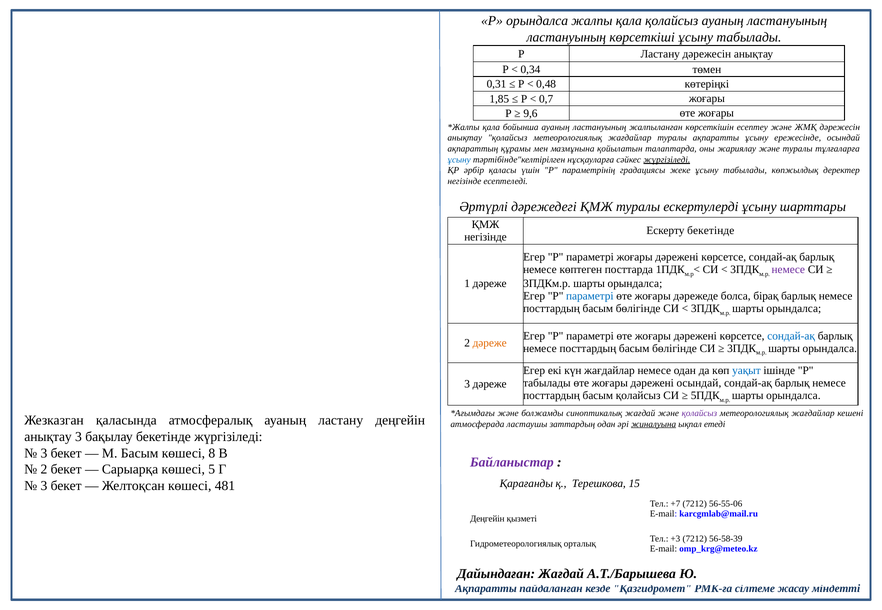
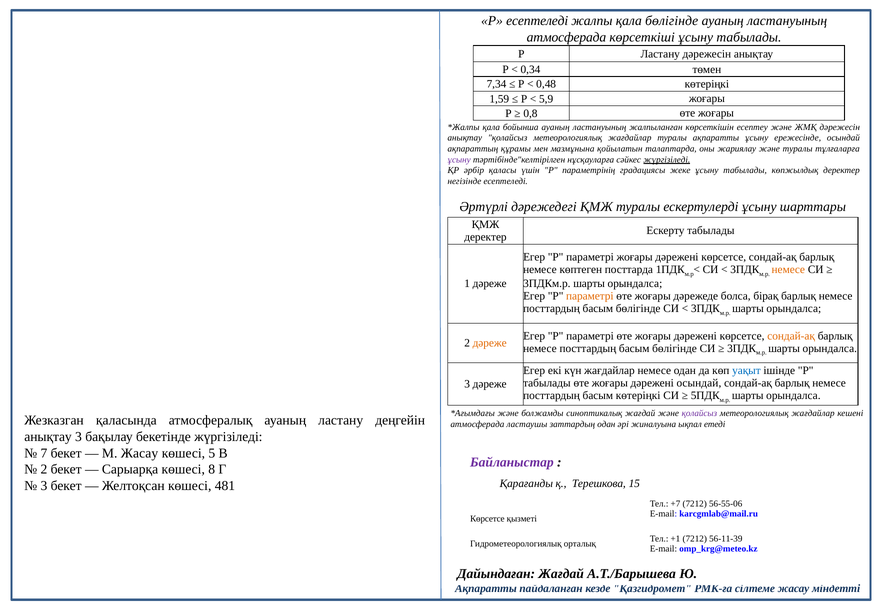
Р орындалса: орындалса -> есептеледі
қала қолайсыз: қолайсыз -> бөлігінде
ластануының at (566, 37): ластануының -> атмосферада
0,31: 0,31 -> 7,34
1,85: 1,85 -> 1,59
0,7: 0,7 -> 5,9
9,6: 9,6 -> 0,8
ұсыну at (459, 160) colour: blue -> purple
Ескерту бекетінде: бекетінде -> табылады
негізінде at (486, 237): негізінде -> деректер
немесе at (788, 270) colour: purple -> orange
параметрі at (590, 297) colour: blue -> orange
сондай-ақ at (791, 336) colour: blue -> orange
басым қолайсыз: қолайсыз -> көтеріңкі
жиналуына underline: present -> none
3 at (44, 453): 3 -> 7
М Басым: Басым -> Жасау
8: 8 -> 5
5: 5 -> 8
Деңгейін at (487, 519): Деңгейін -> Көрсетсе
+3: +3 -> +1
56-58-39: 56-58-39 -> 56-11-39
